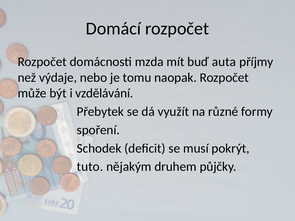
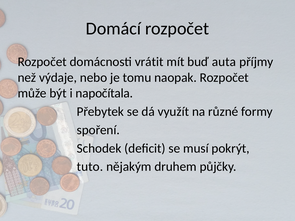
mzda: mzda -> vrátit
vzdělávání: vzdělávání -> napočítala
